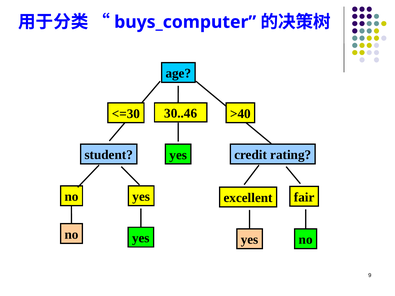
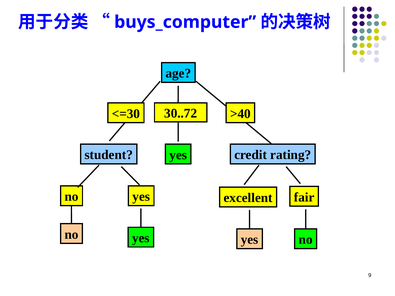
30..46: 30..46 -> 30..72
